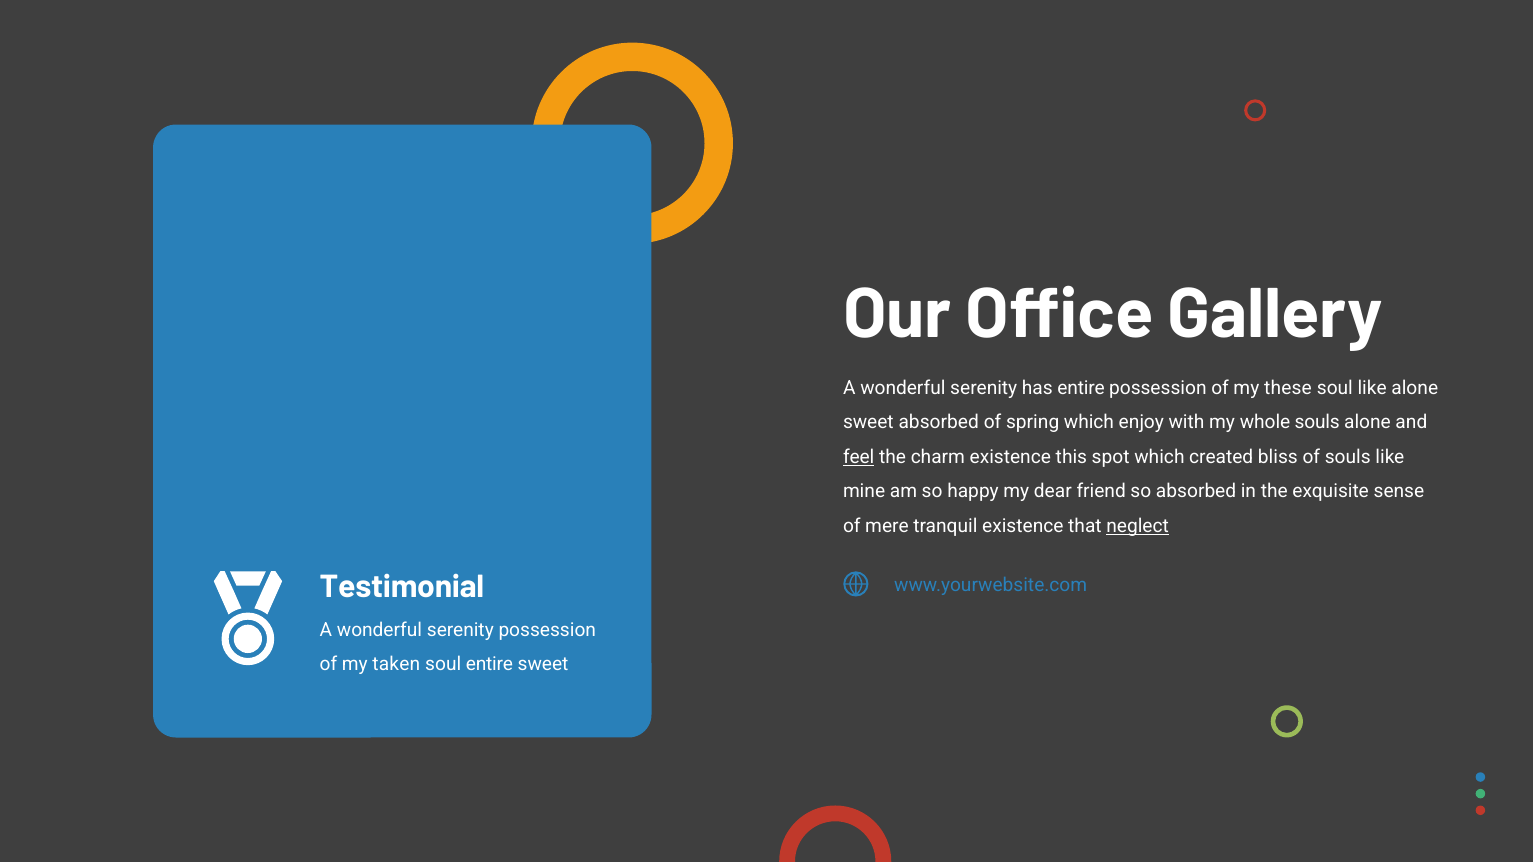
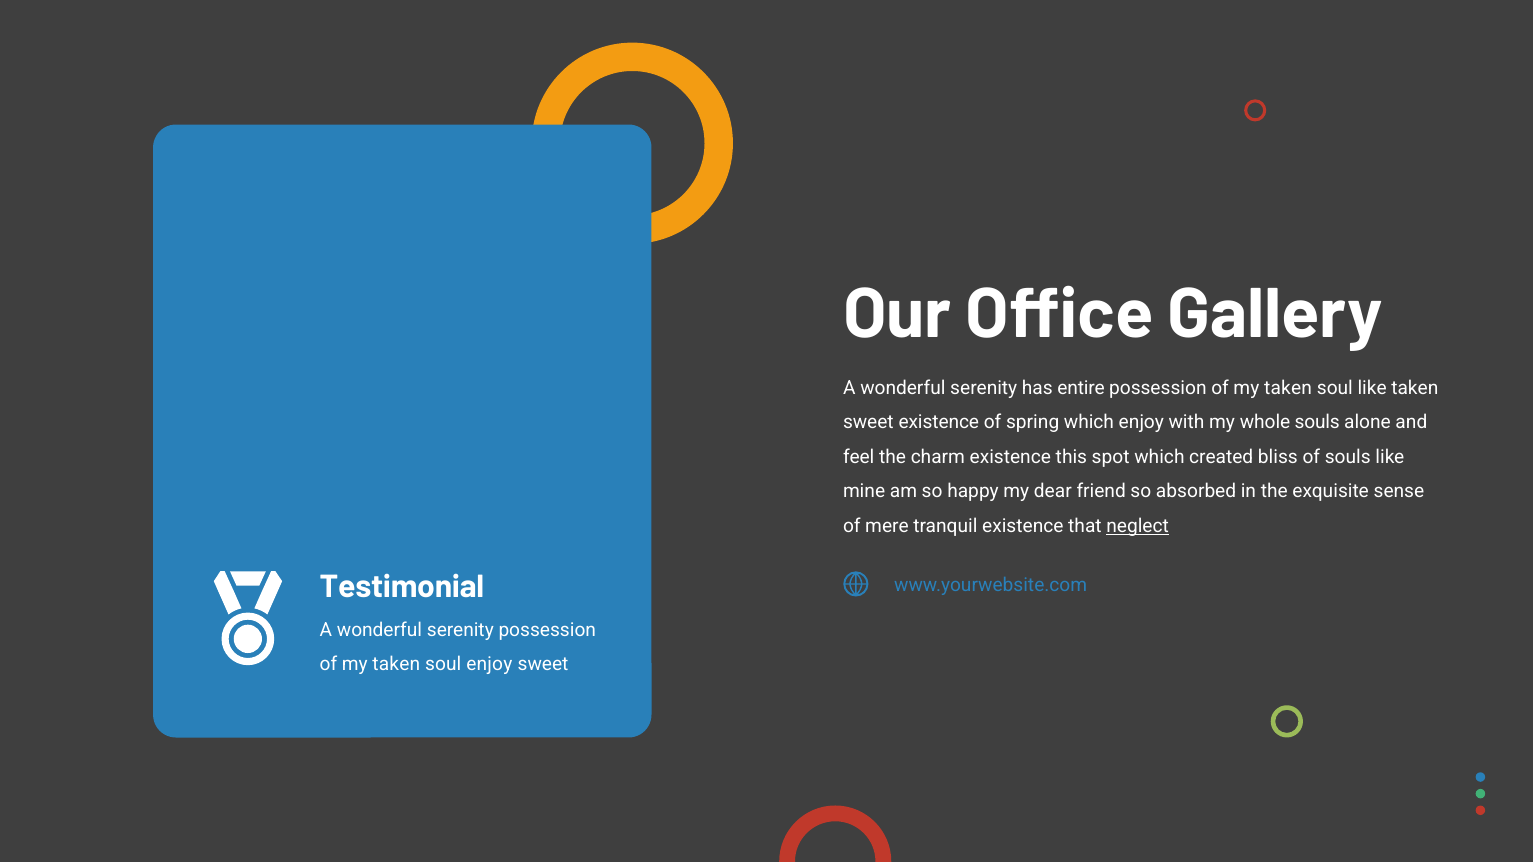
these at (1288, 388): these -> taken
like alone: alone -> taken
sweet absorbed: absorbed -> existence
feel underline: present -> none
soul entire: entire -> enjoy
